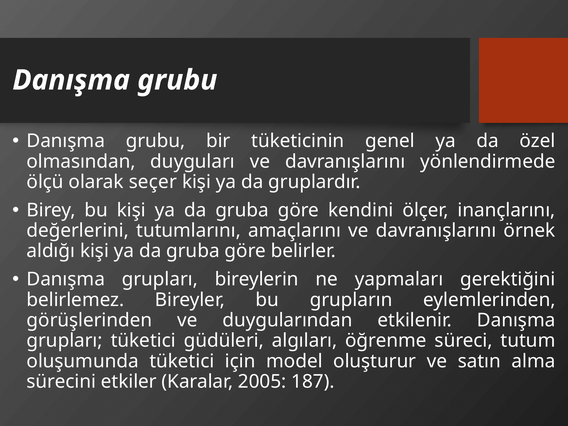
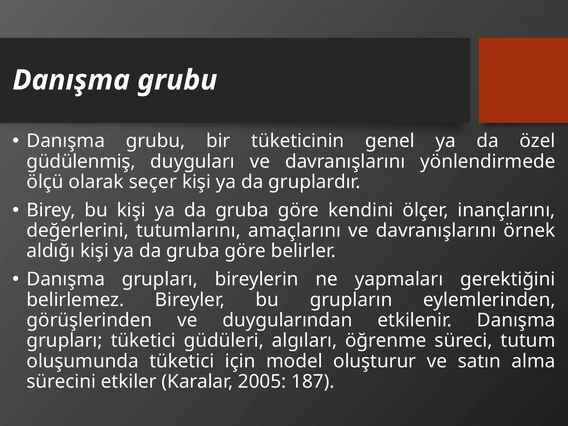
olmasından: olmasından -> güdülenmiş
